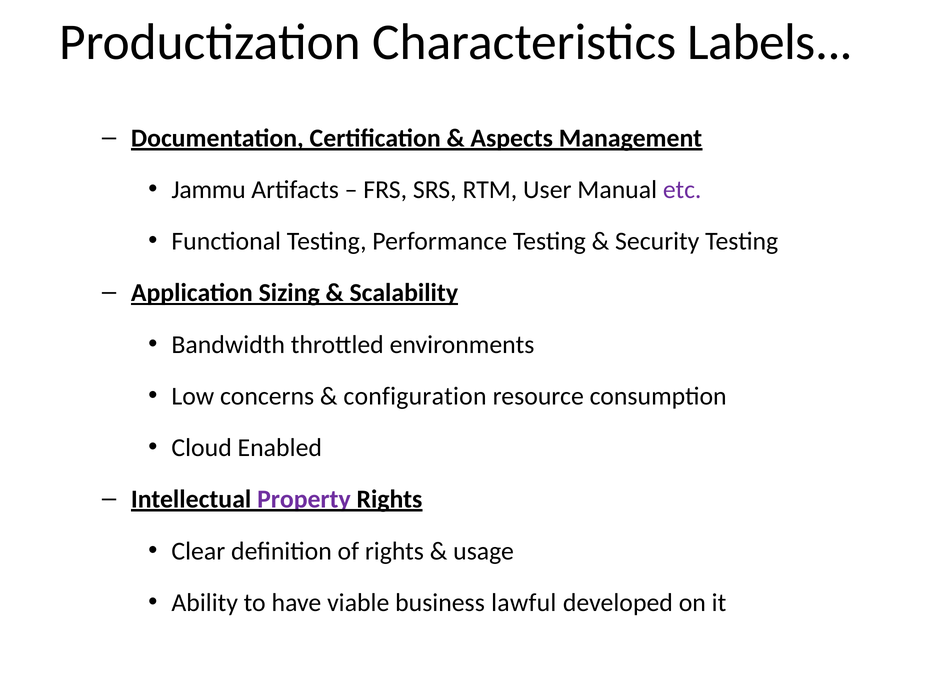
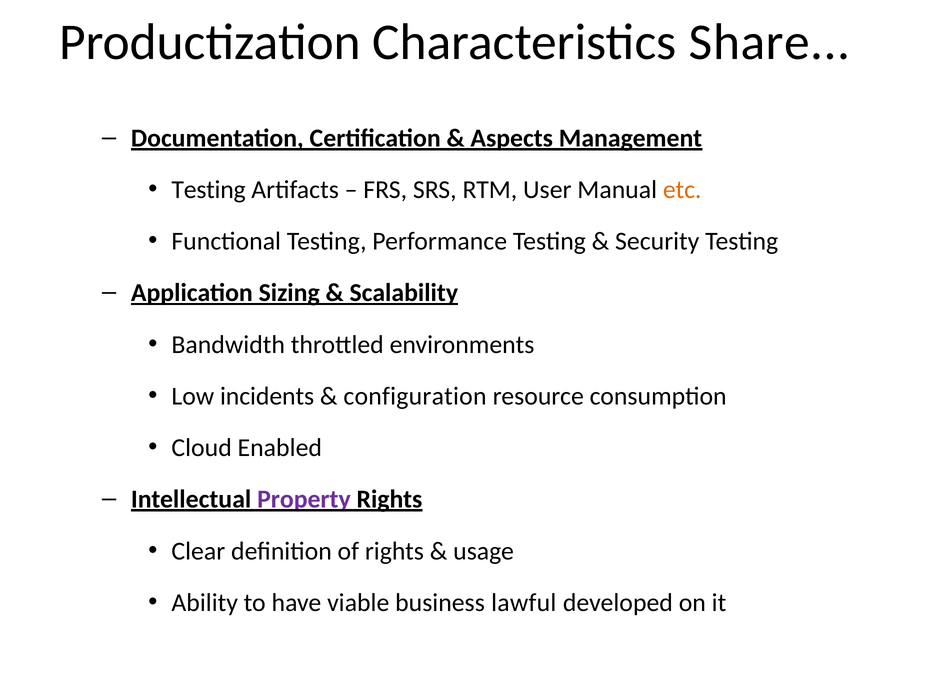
Labels: Labels -> Share
Jammu at (209, 189): Jammu -> Testing
etc colour: purple -> orange
concerns: concerns -> incidents
